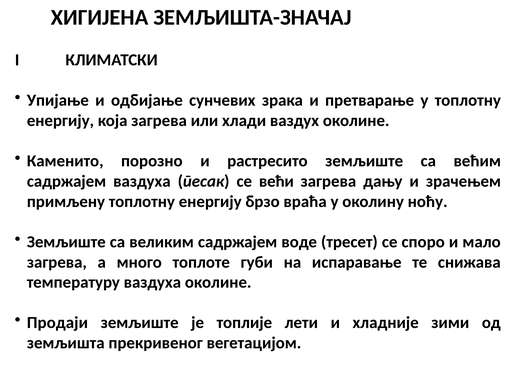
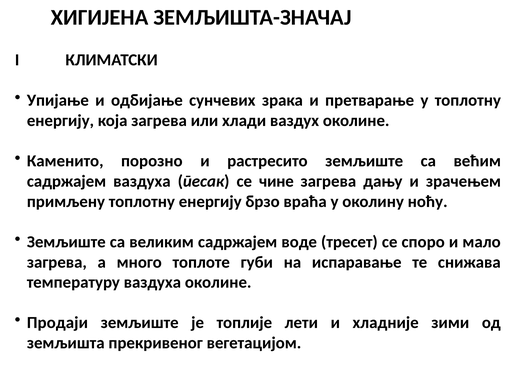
већи: већи -> чине
